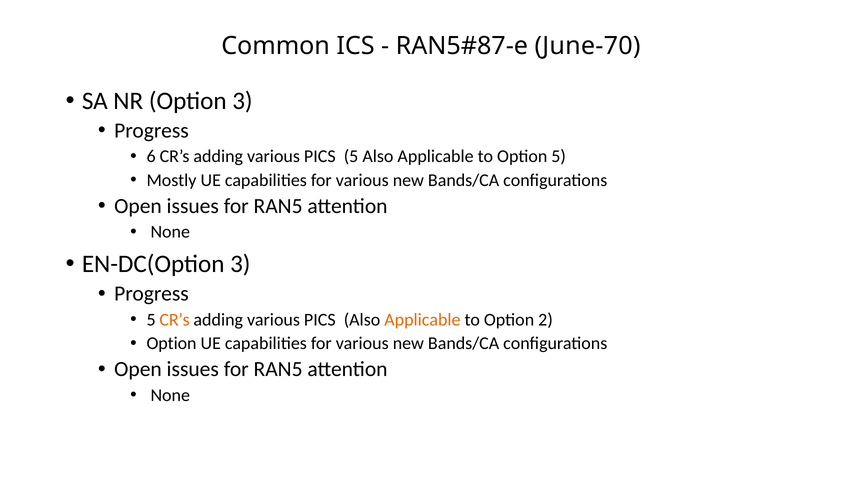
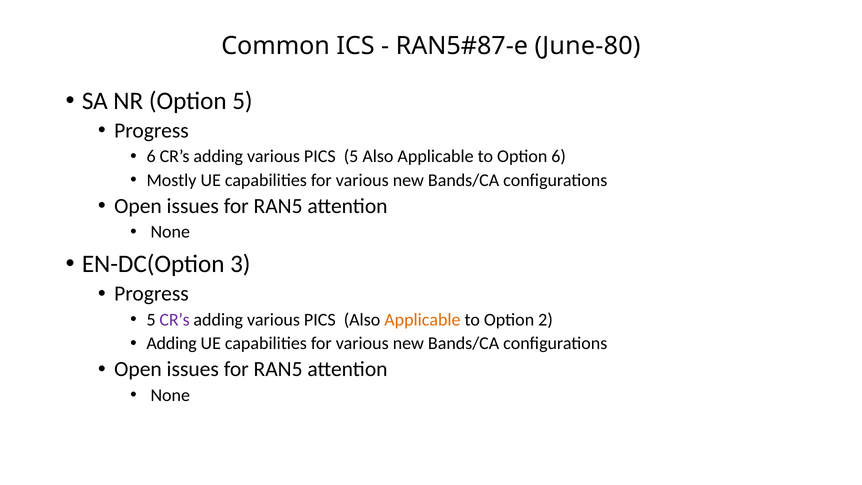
June-70: June-70 -> June-80
Option 3: 3 -> 5
Option 5: 5 -> 6
CR’s at (175, 320) colour: orange -> purple
Option at (172, 343): Option -> Adding
